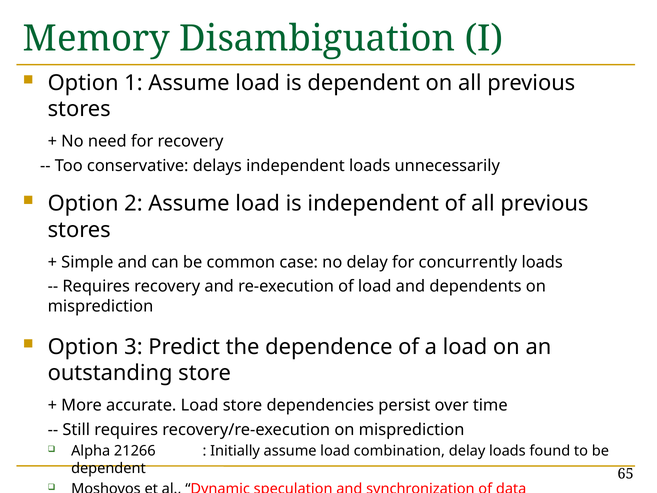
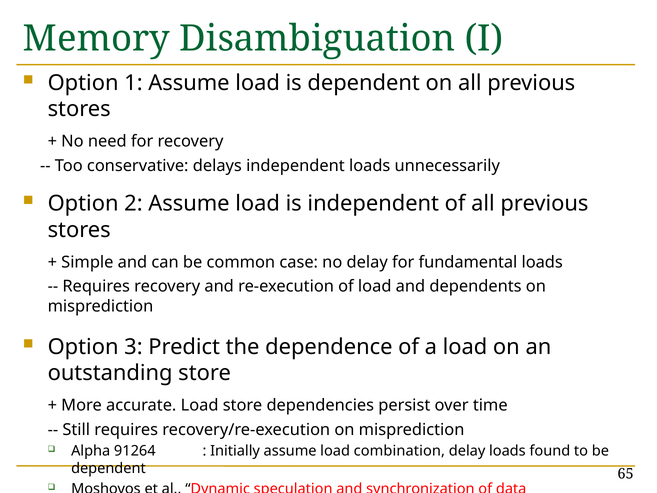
concurrently: concurrently -> fundamental
21266: 21266 -> 91264
